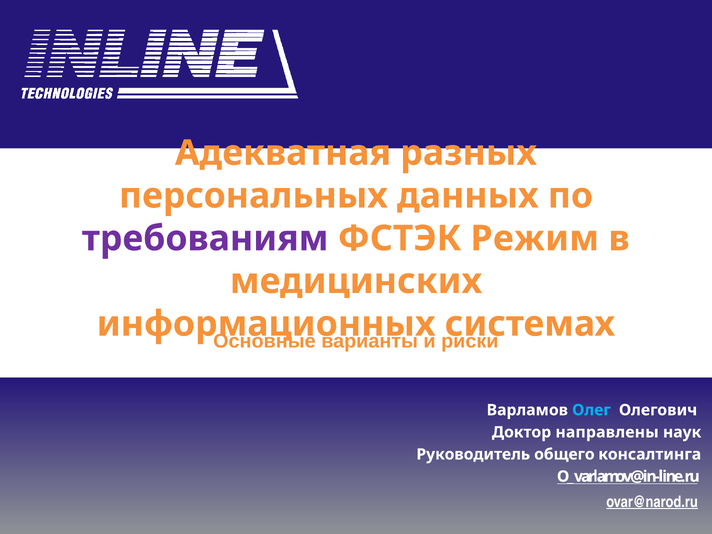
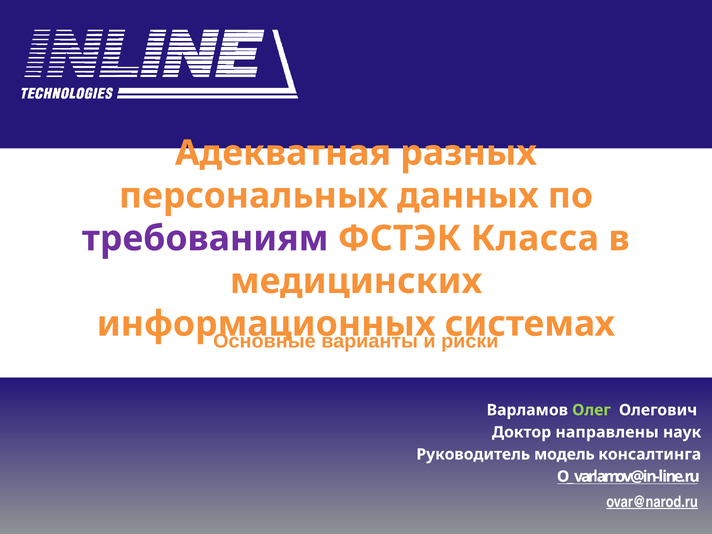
Режим: Режим -> Класса
Олег colour: light blue -> light green
общего: общего -> модель
